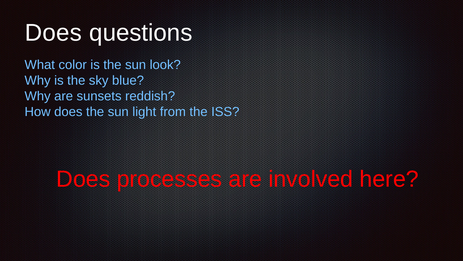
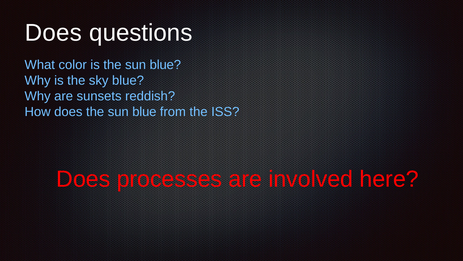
is the sun look: look -> blue
does the sun light: light -> blue
